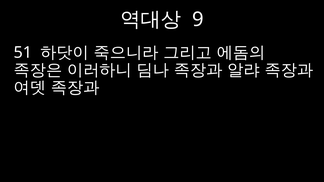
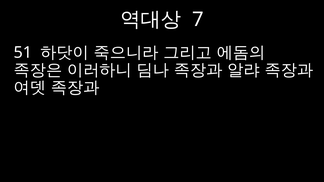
9: 9 -> 7
